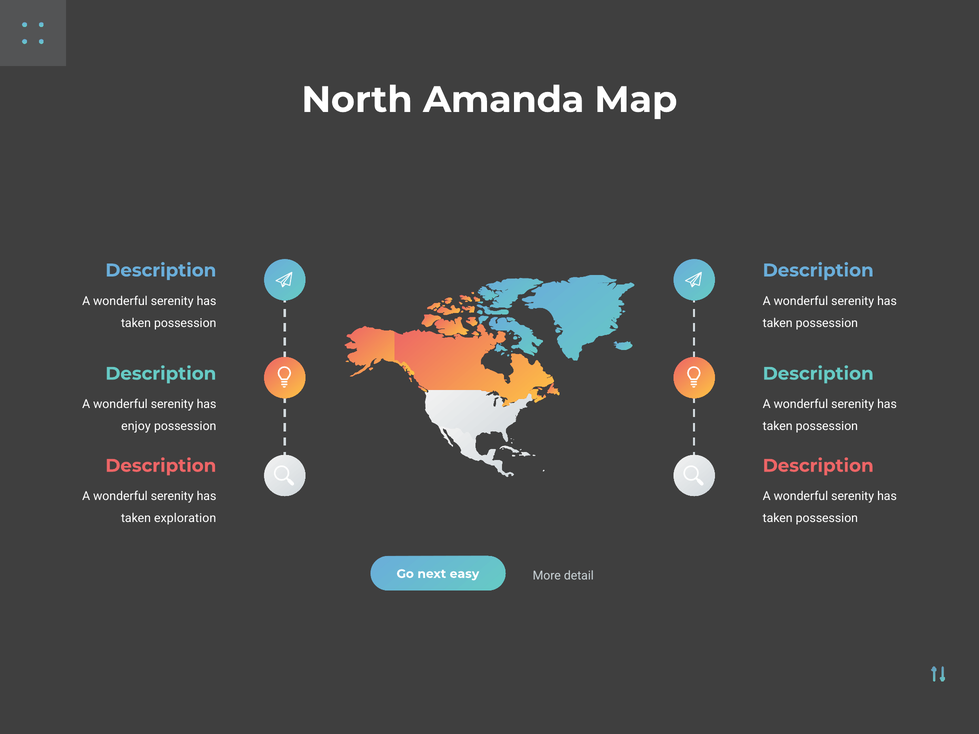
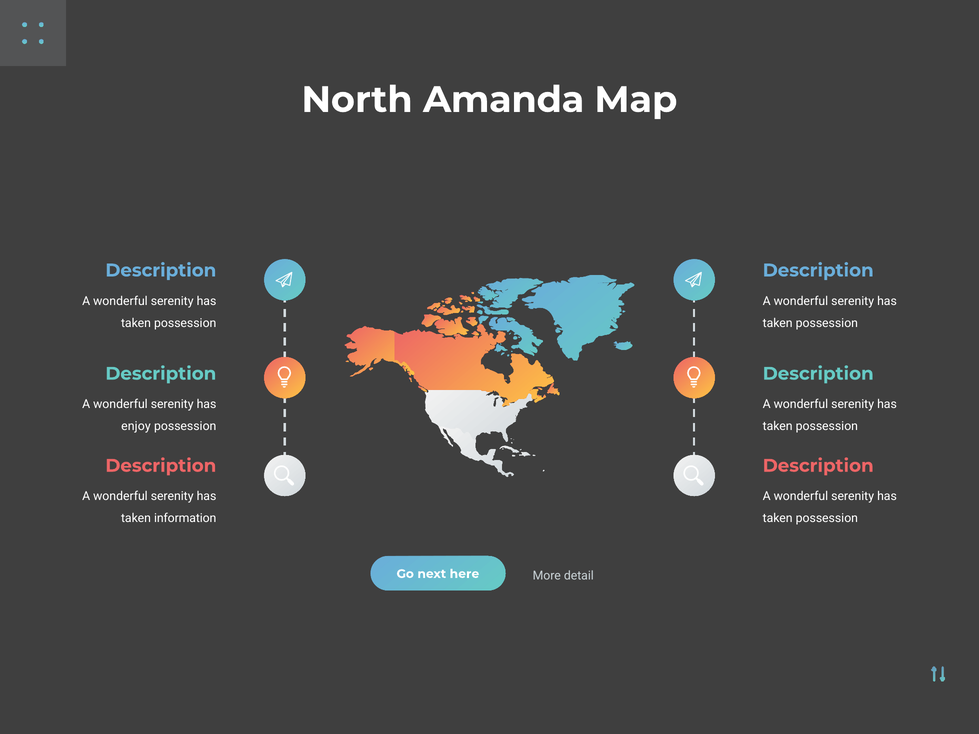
exploration: exploration -> information
easy: easy -> here
